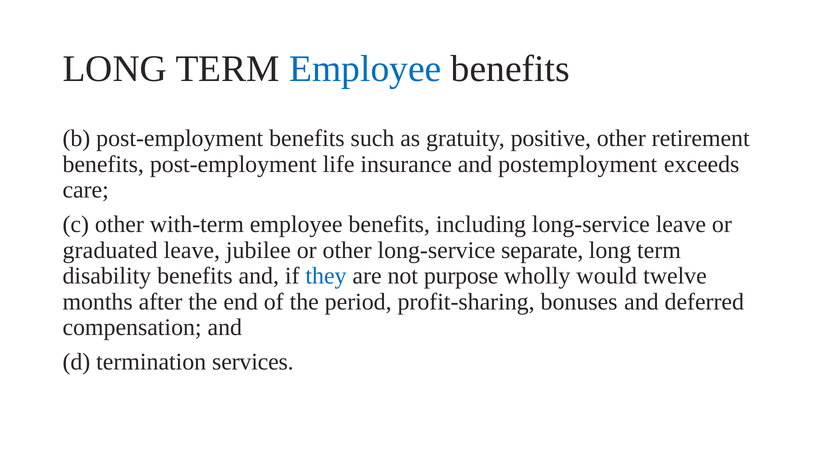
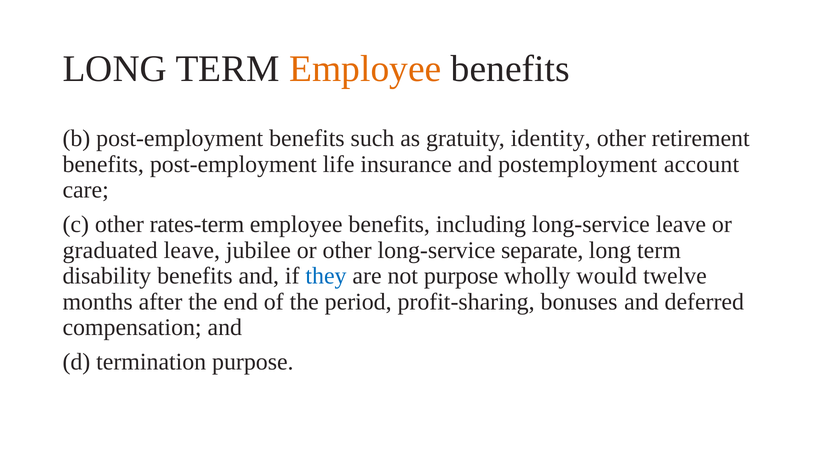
Employee at (365, 69) colour: blue -> orange
positive: positive -> identity
exceeds: exceeds -> account
with-term: with-term -> rates-term
termination services: services -> purpose
